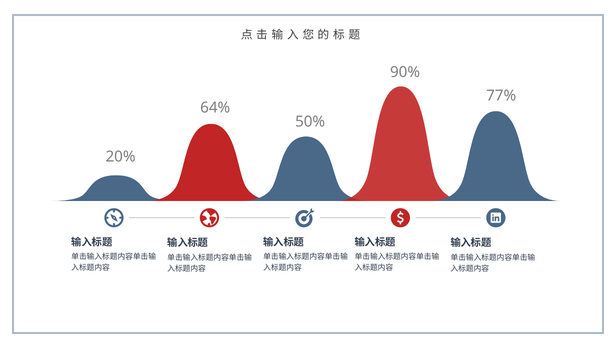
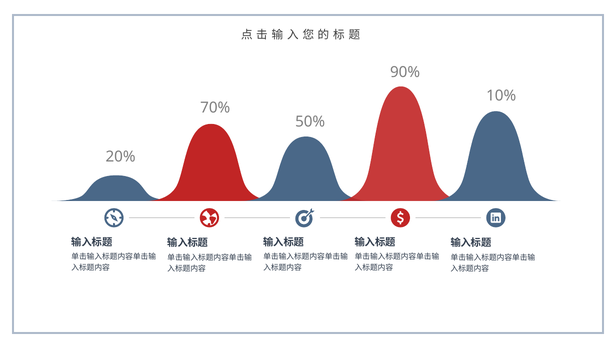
77%: 77% -> 10%
64%: 64% -> 70%
